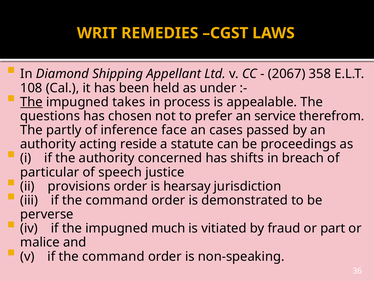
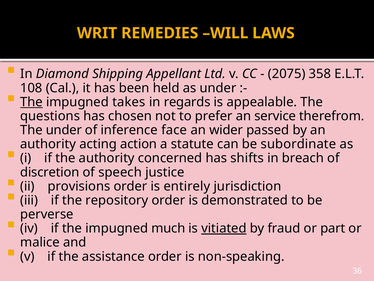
CGST: CGST -> WILL
2067: 2067 -> 2075
process: process -> regards
The partly: partly -> under
cases: cases -> wider
reside: reside -> action
proceedings: proceedings -> subordinate
particular: particular -> discretion
hearsay: hearsay -> entirely
iii if the command: command -> repository
vitiated underline: none -> present
v if the command: command -> assistance
